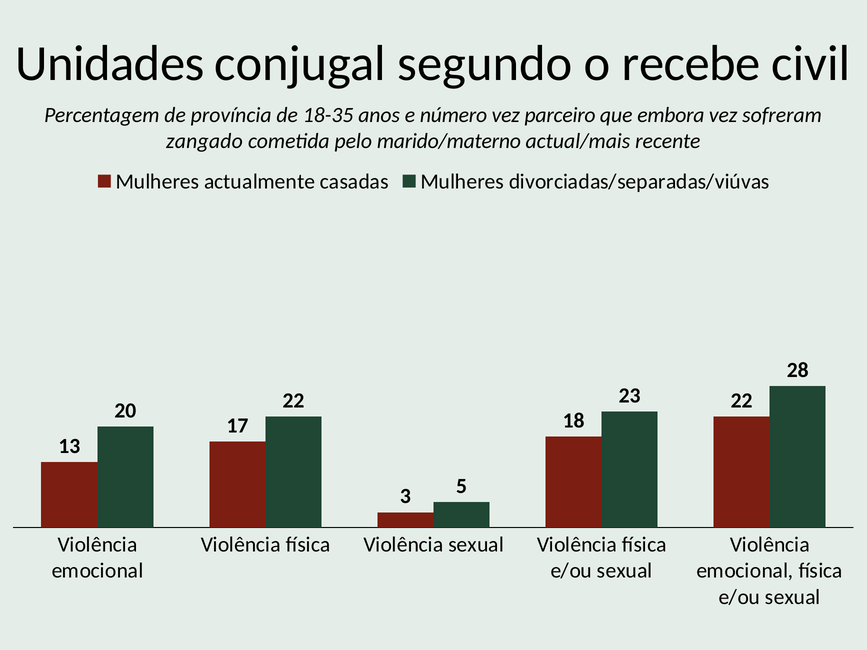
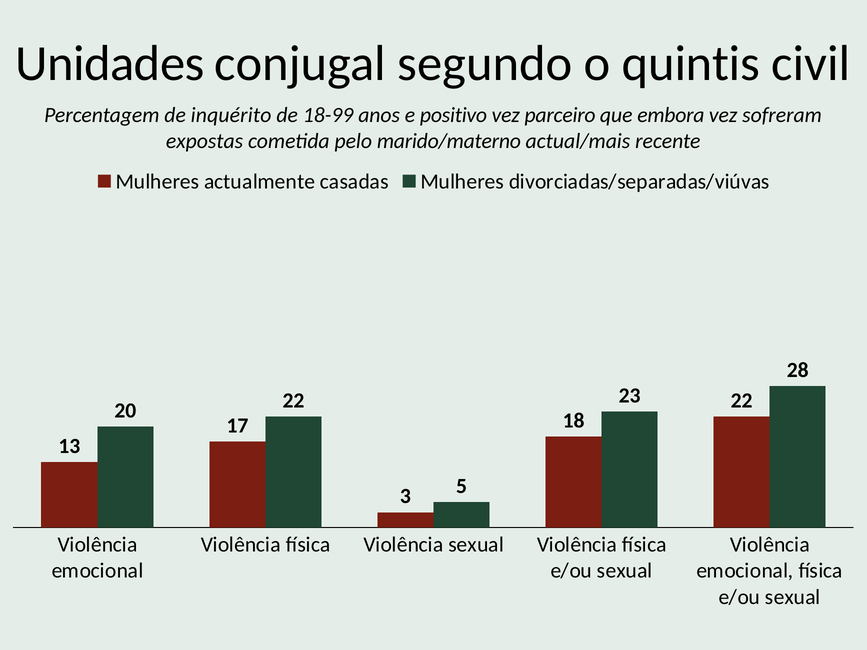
recebe: recebe -> quintis
província: província -> inquérito
18-35: 18-35 -> 18-99
número: número -> positivo
zangado: zangado -> expostas
